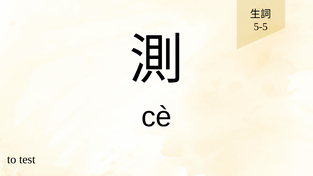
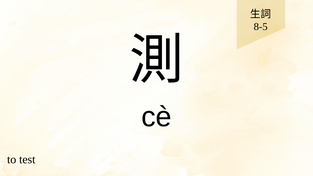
5-5: 5-5 -> 8-5
